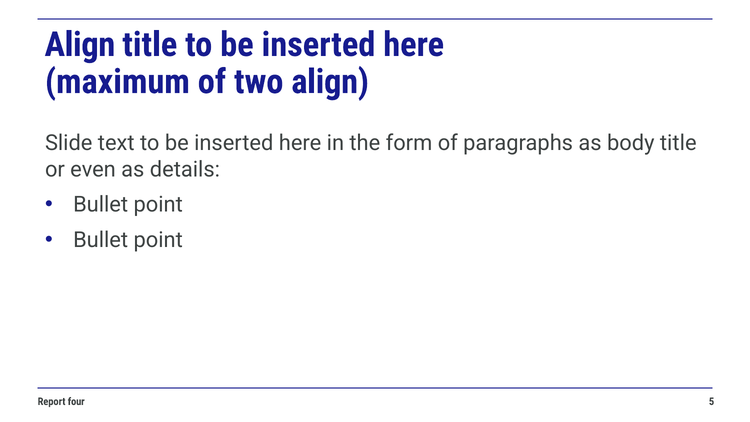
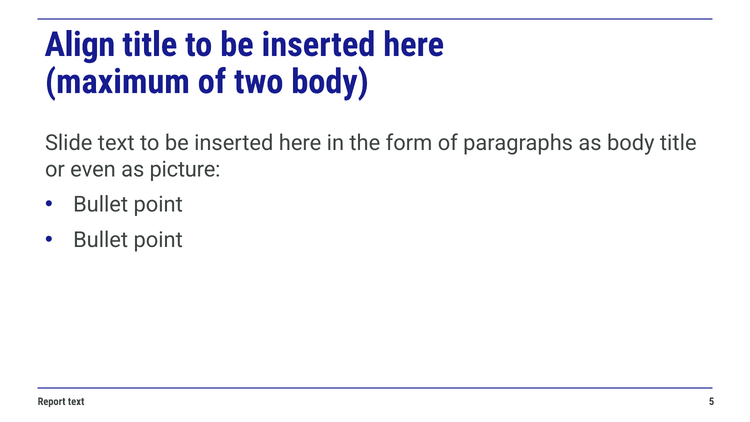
two align: align -> body
details: details -> picture
Report four: four -> text
